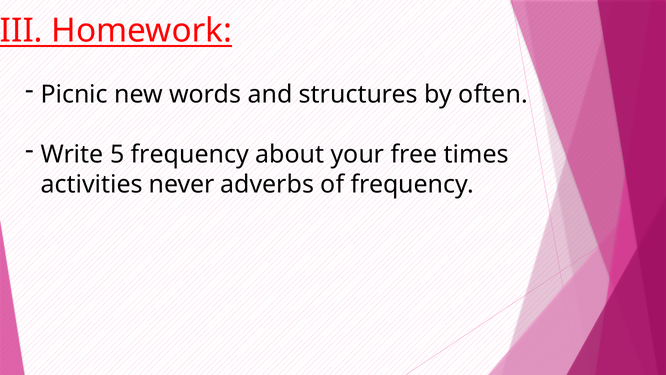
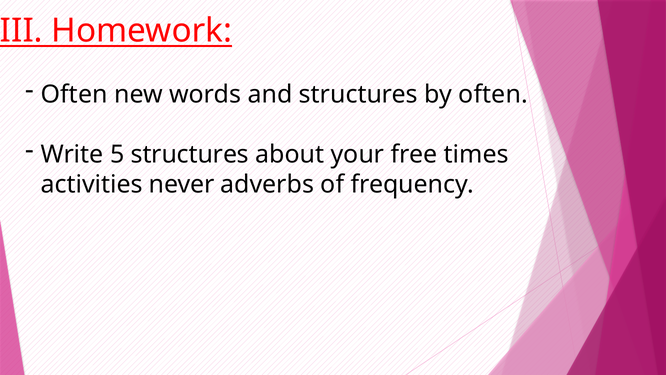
Picnic at (74, 94): Picnic -> Often
5 frequency: frequency -> structures
